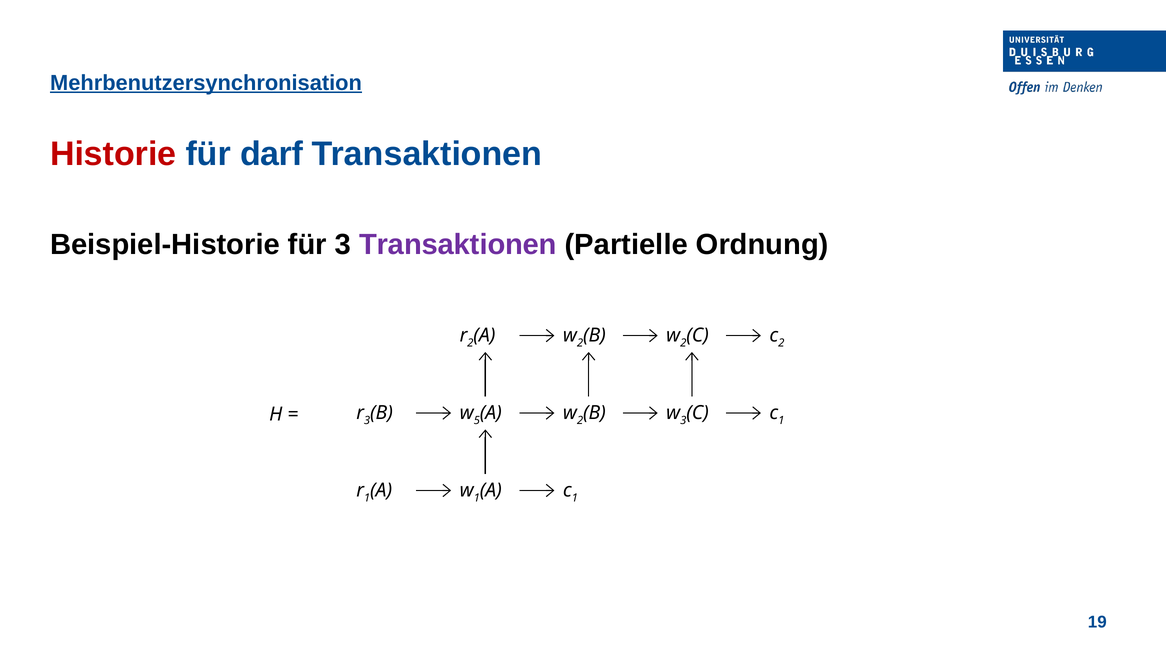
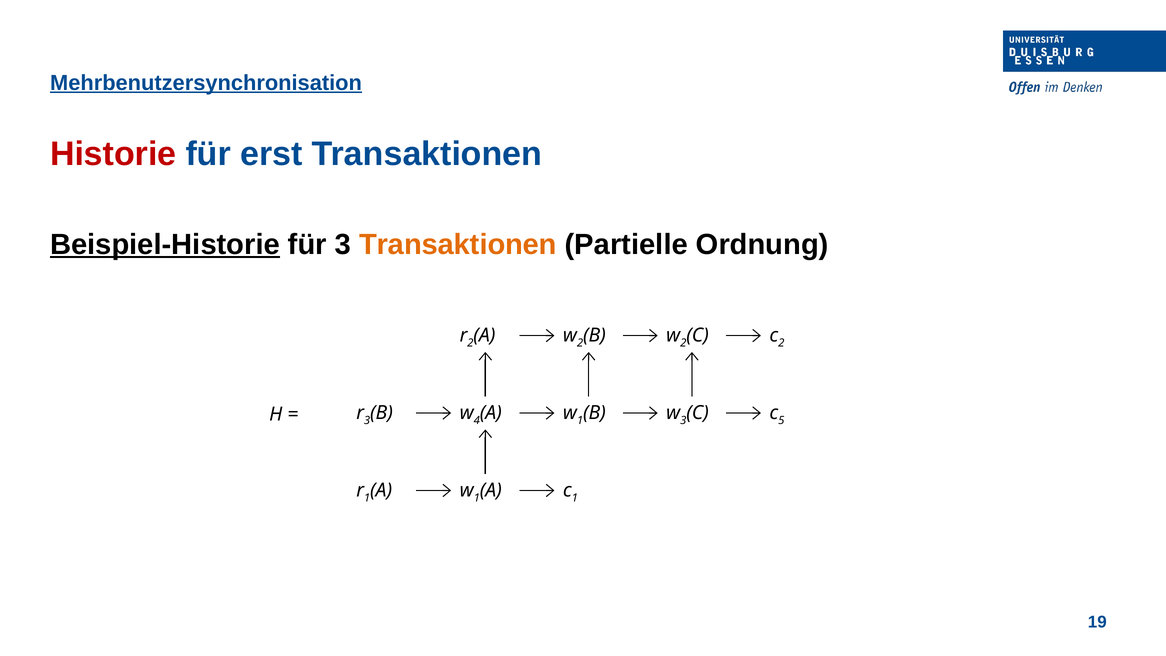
darf: darf -> erst
Beispiel-Historie underline: none -> present
Transaktionen at (458, 245) colour: purple -> orange
5: 5 -> 4
2 at (580, 420): 2 -> 1
1 at (781, 420): 1 -> 5
